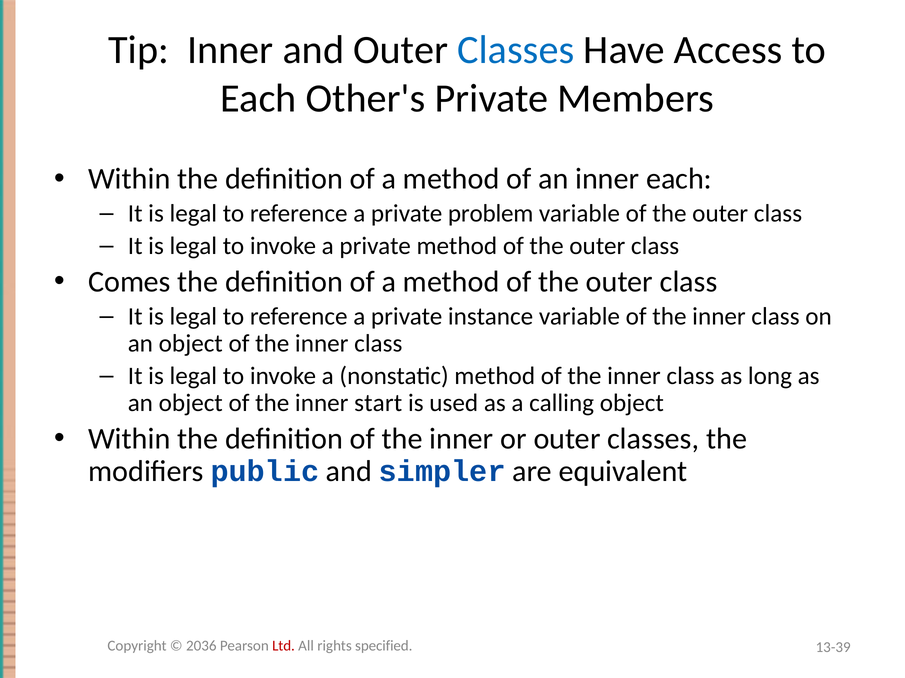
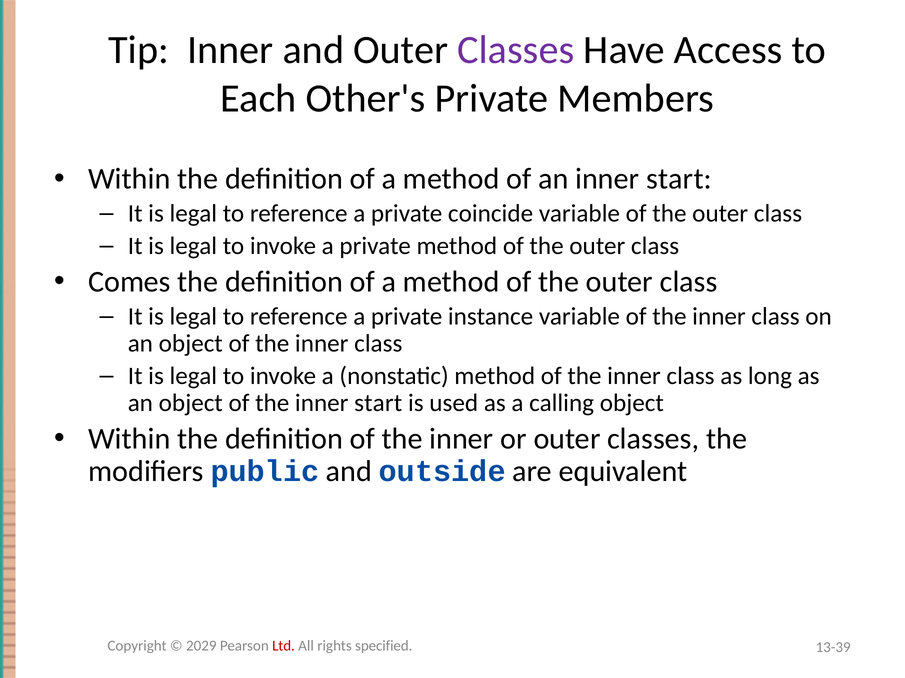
Classes at (516, 50) colour: blue -> purple
an inner each: each -> start
problem: problem -> coincide
simpler: simpler -> outside
2036: 2036 -> 2029
